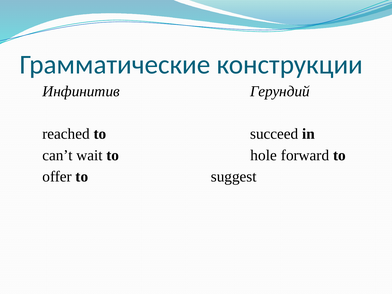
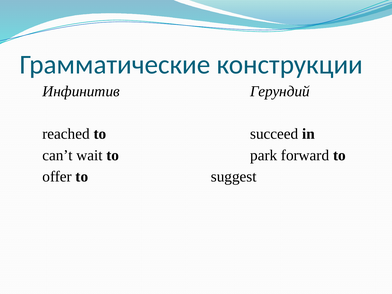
hole: hole -> park
